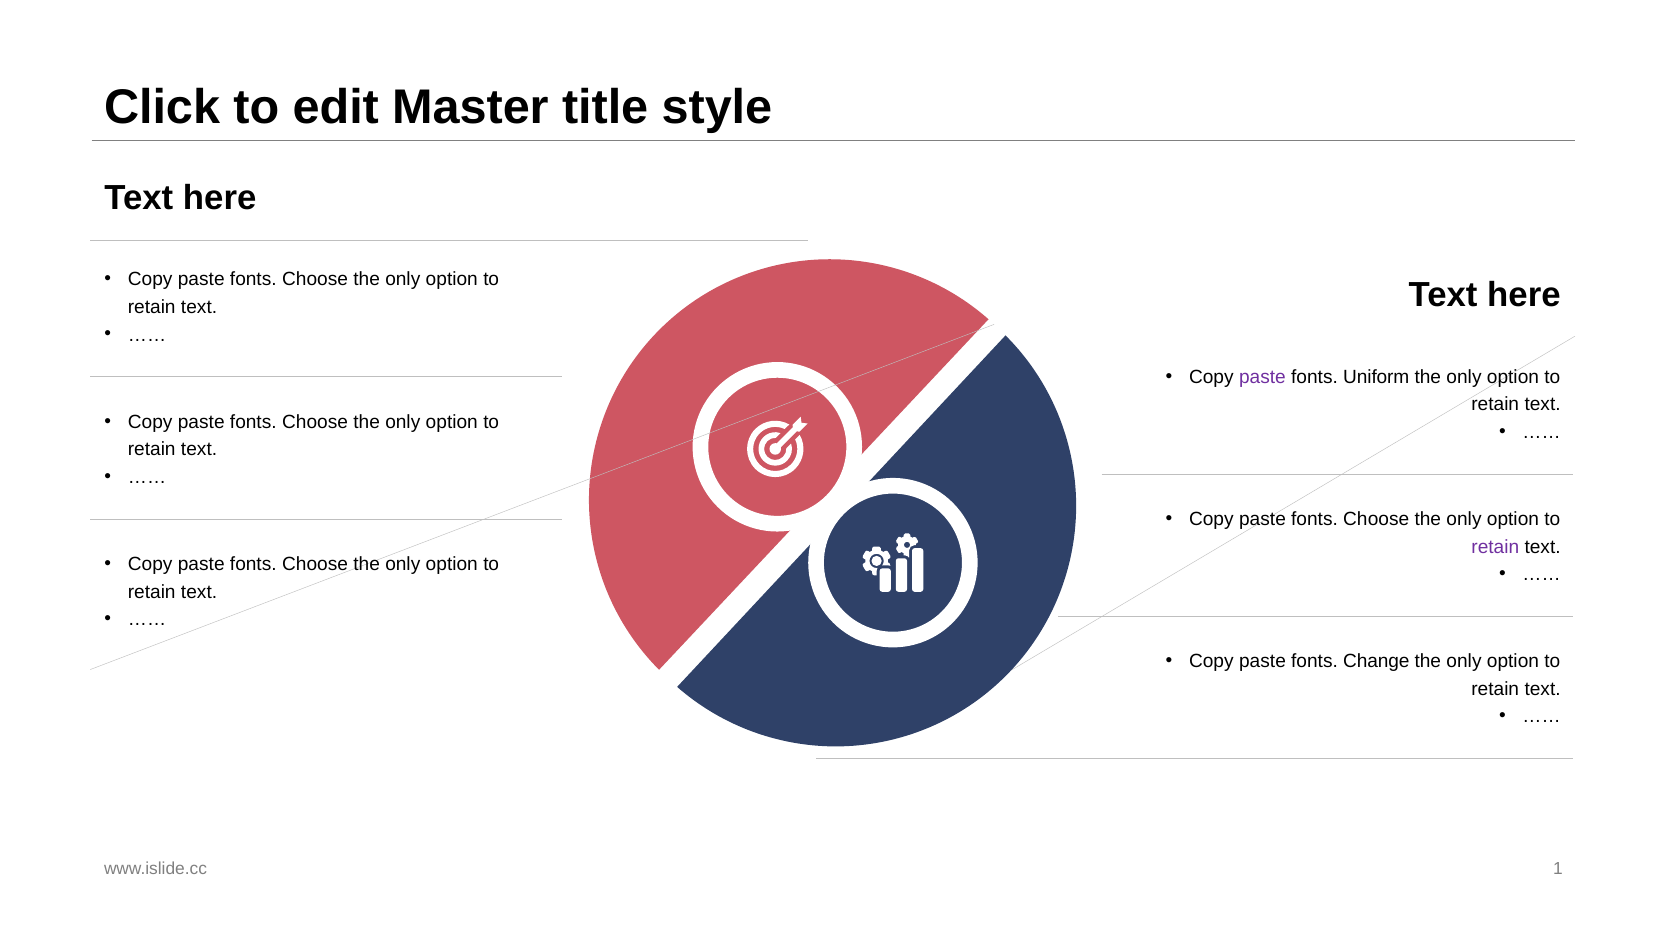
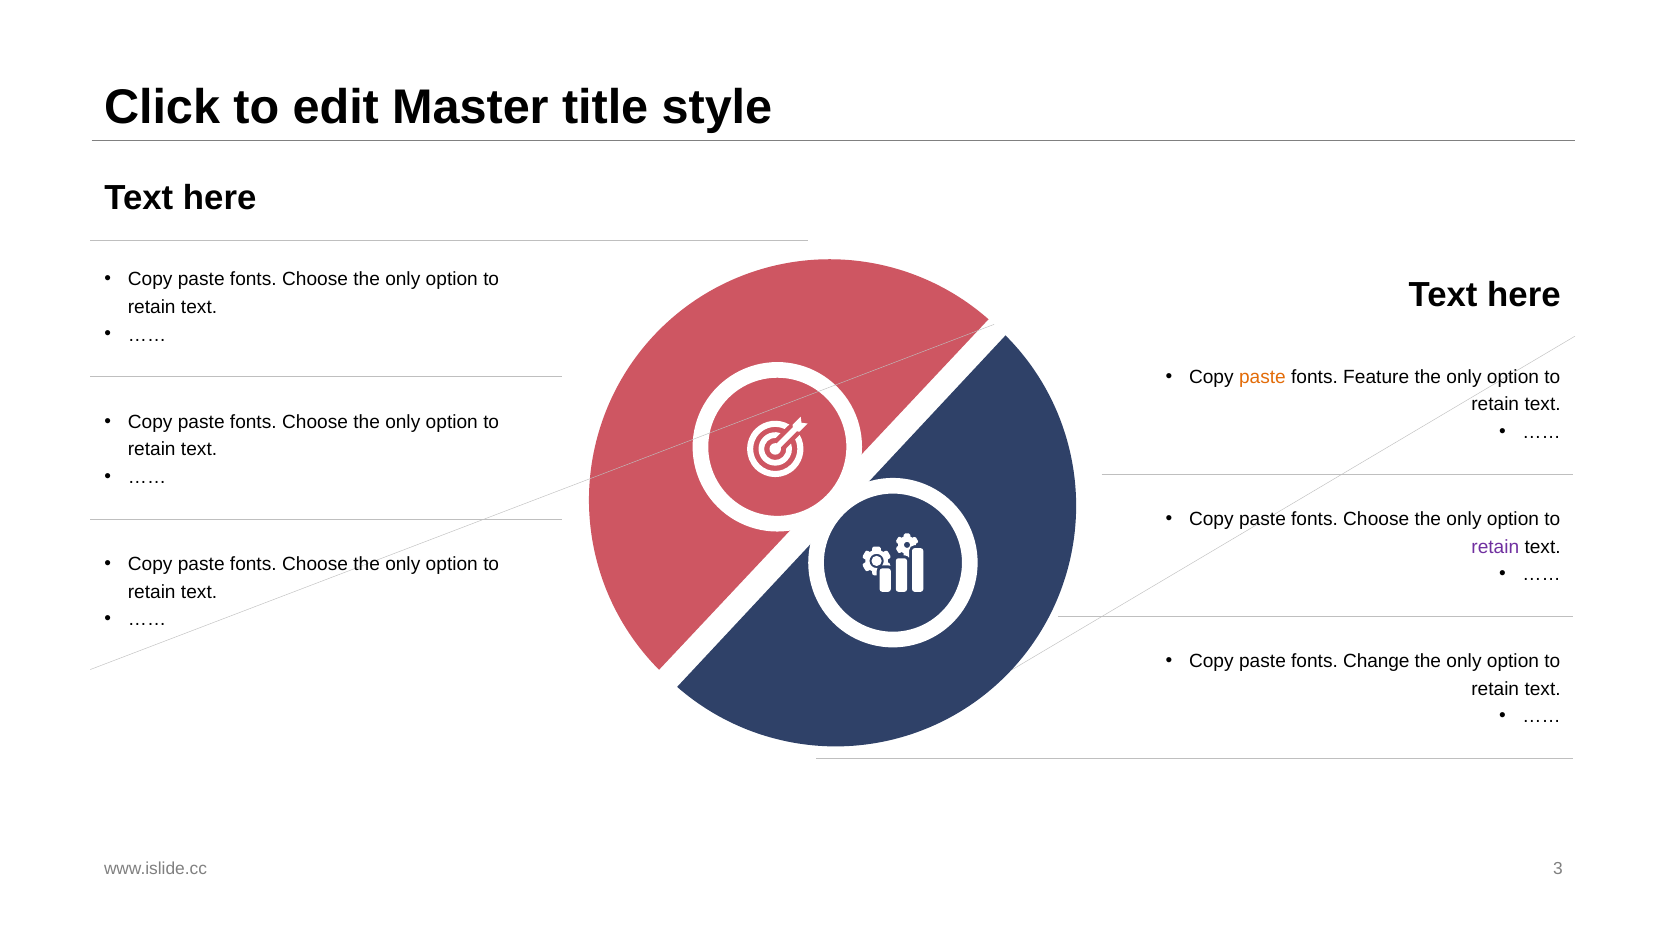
paste at (1262, 377) colour: purple -> orange
Uniform: Uniform -> Feature
1: 1 -> 3
